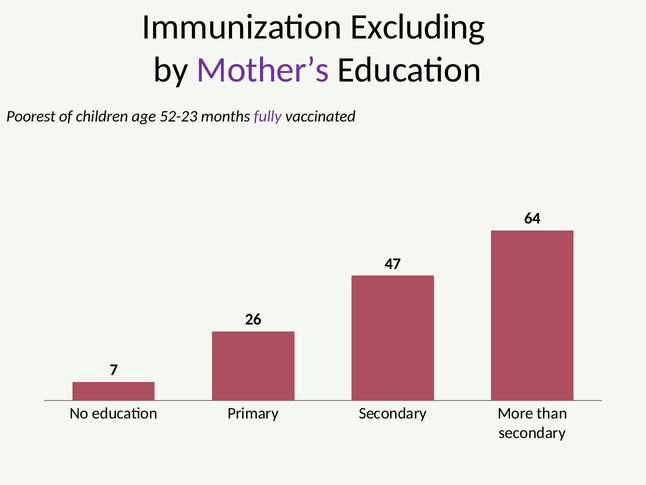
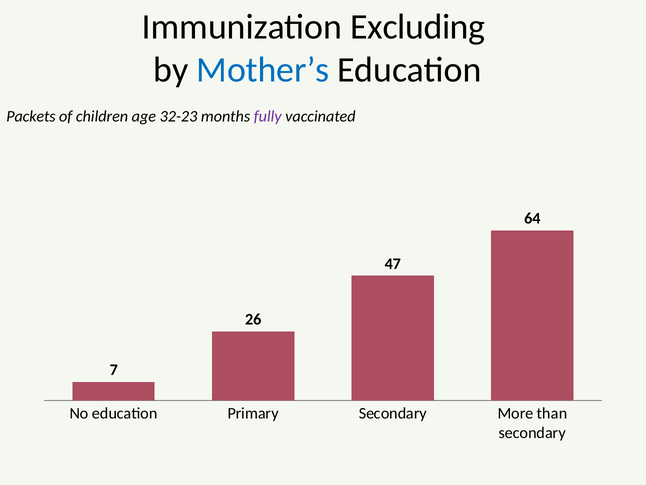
Mother’s colour: purple -> blue
Poorest: Poorest -> Packets
52-23: 52-23 -> 32-23
